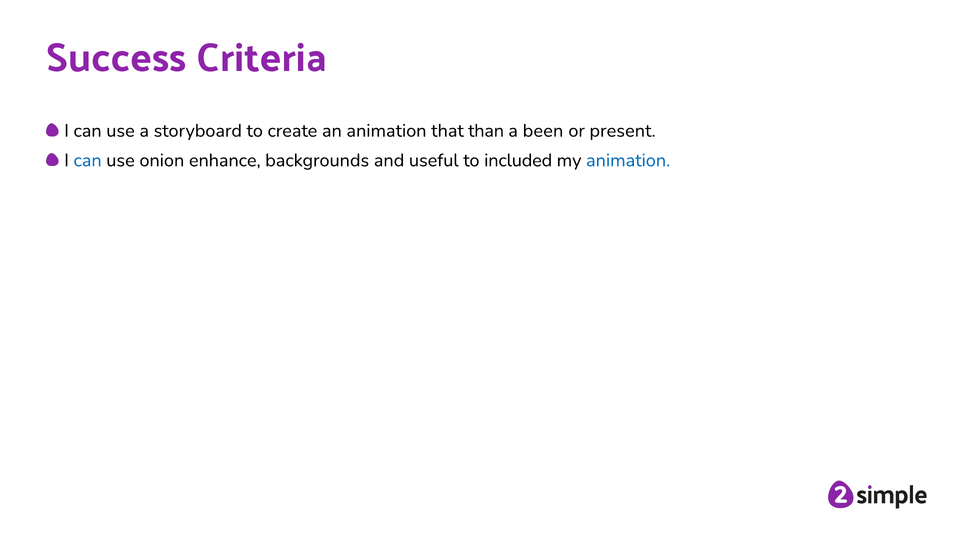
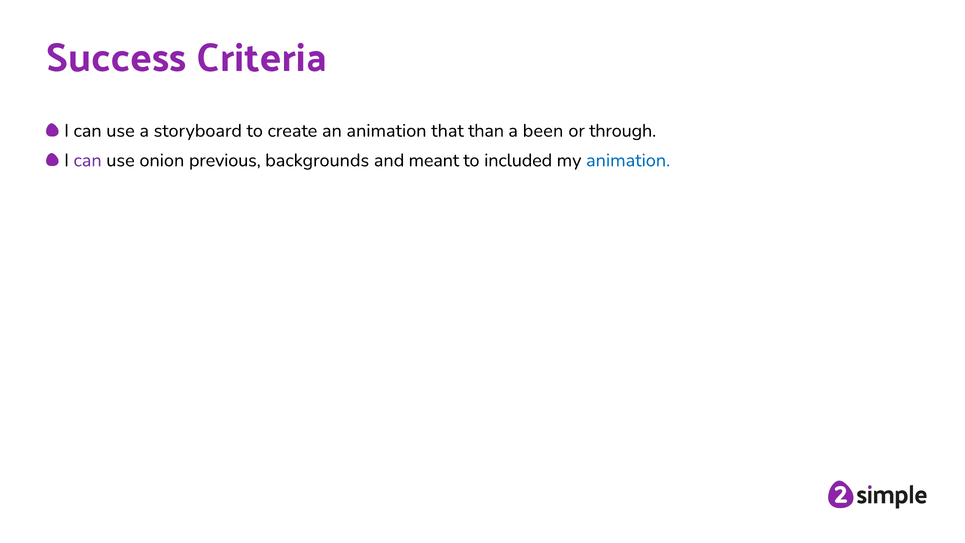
present: present -> through
can at (88, 160) colour: blue -> purple
enhance: enhance -> previous
useful: useful -> meant
